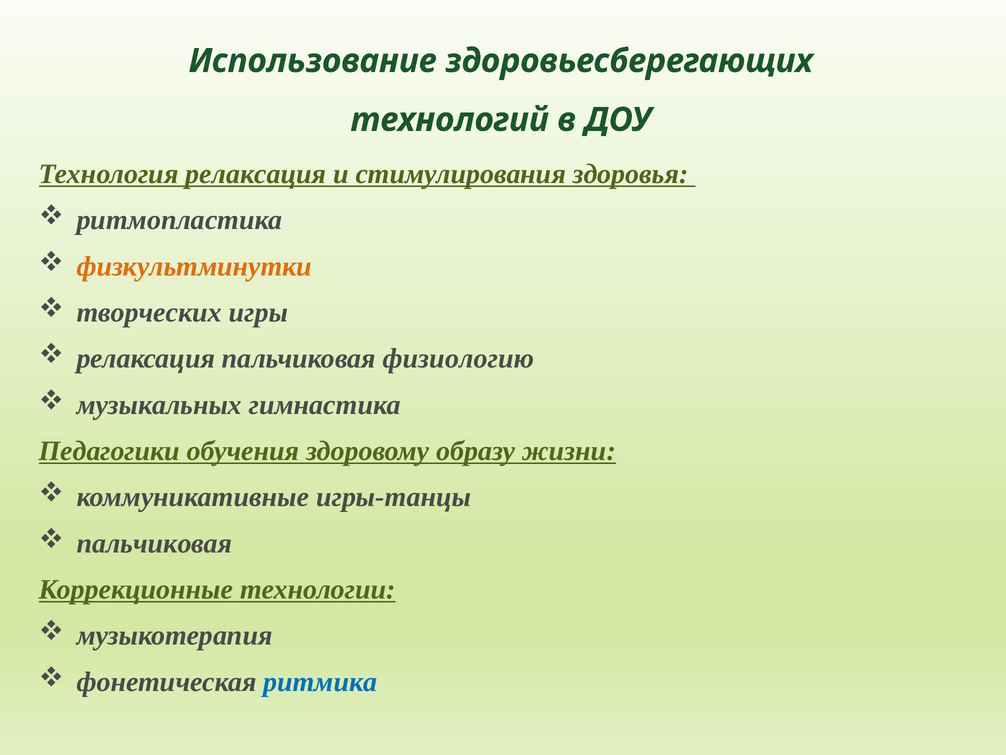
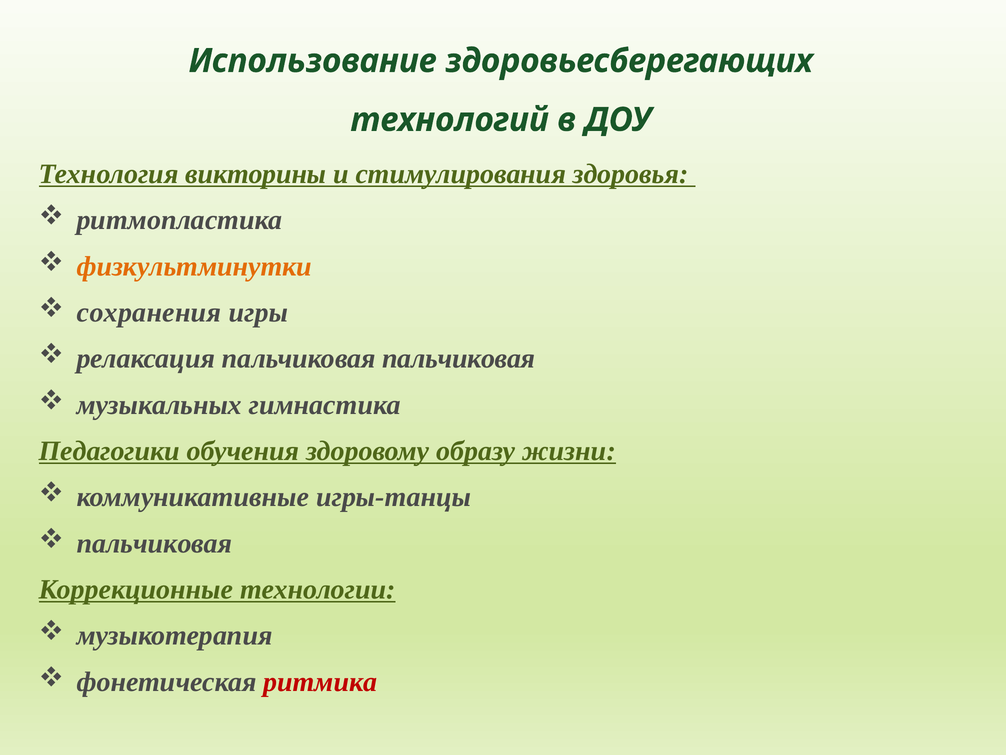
Технология релаксация: релаксация -> викторины
творческих: творческих -> сохранения
пальчиковая физиологию: физиологию -> пальчиковая
ритмика colour: blue -> red
